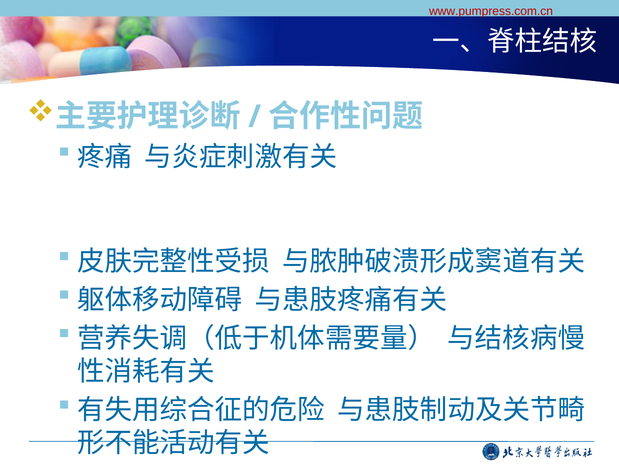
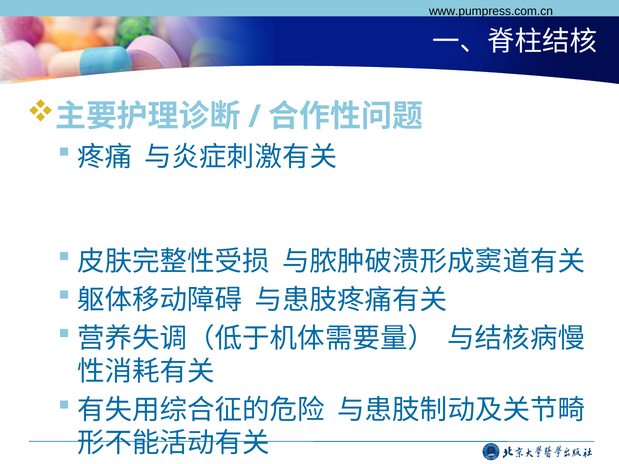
www.pumpress.com.cn colour: red -> black
